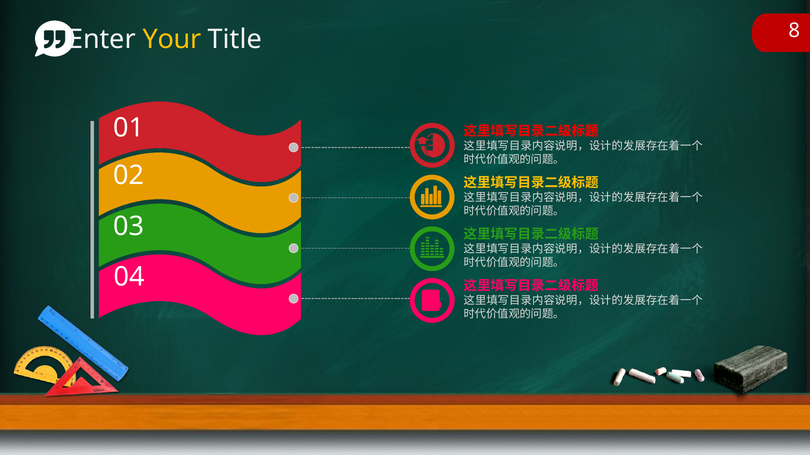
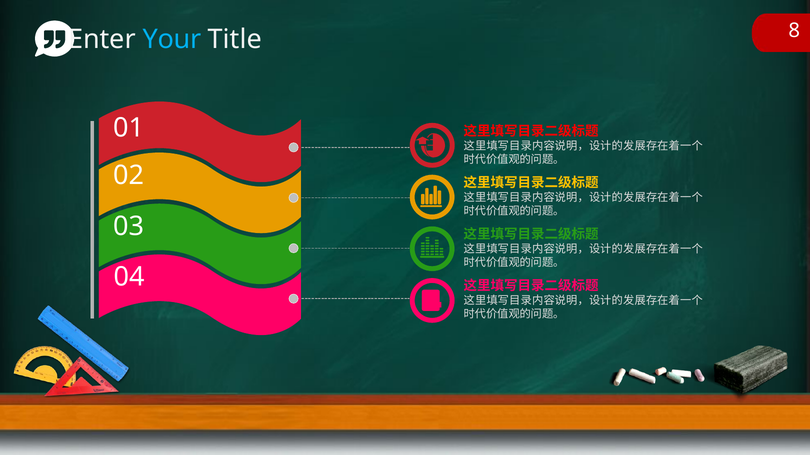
Your colour: yellow -> light blue
